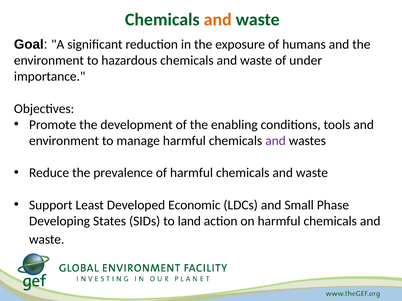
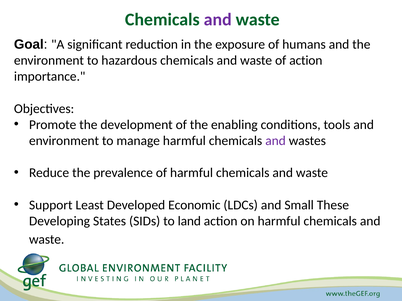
and at (218, 20) colour: orange -> purple
of under: under -> action
Phase: Phase -> These
